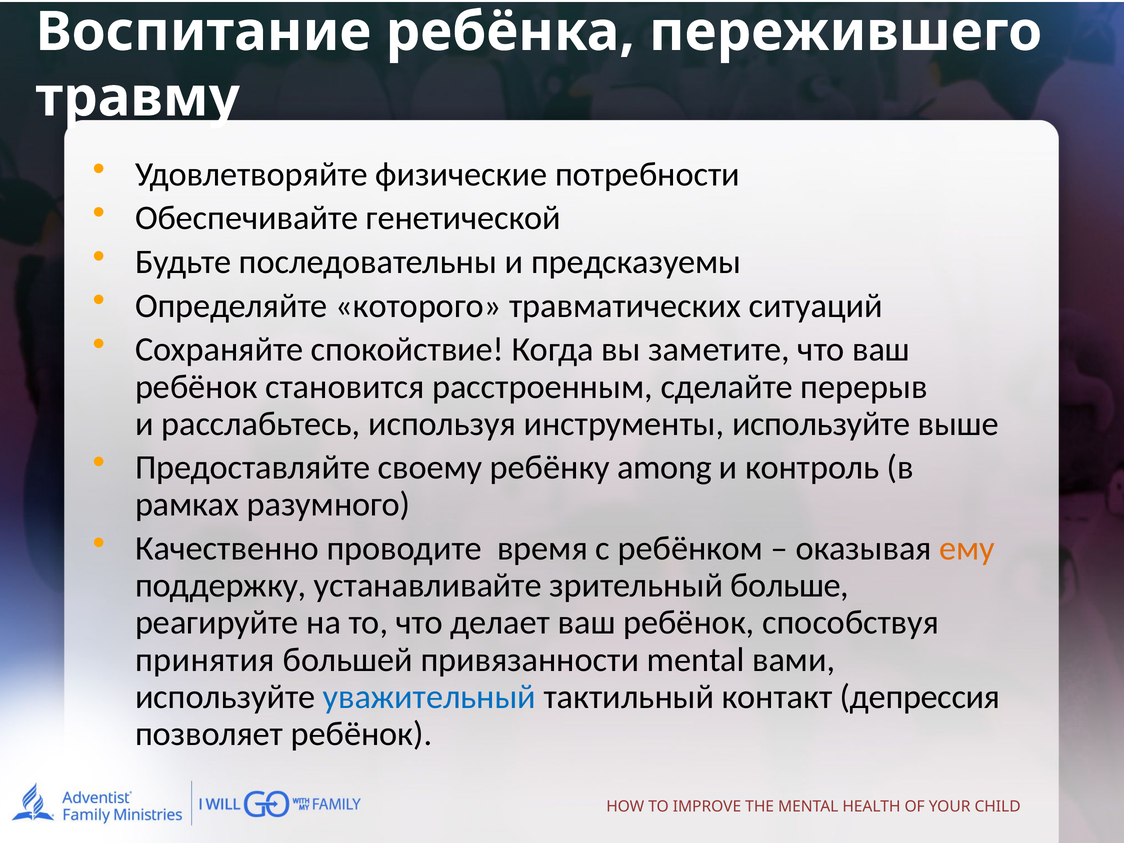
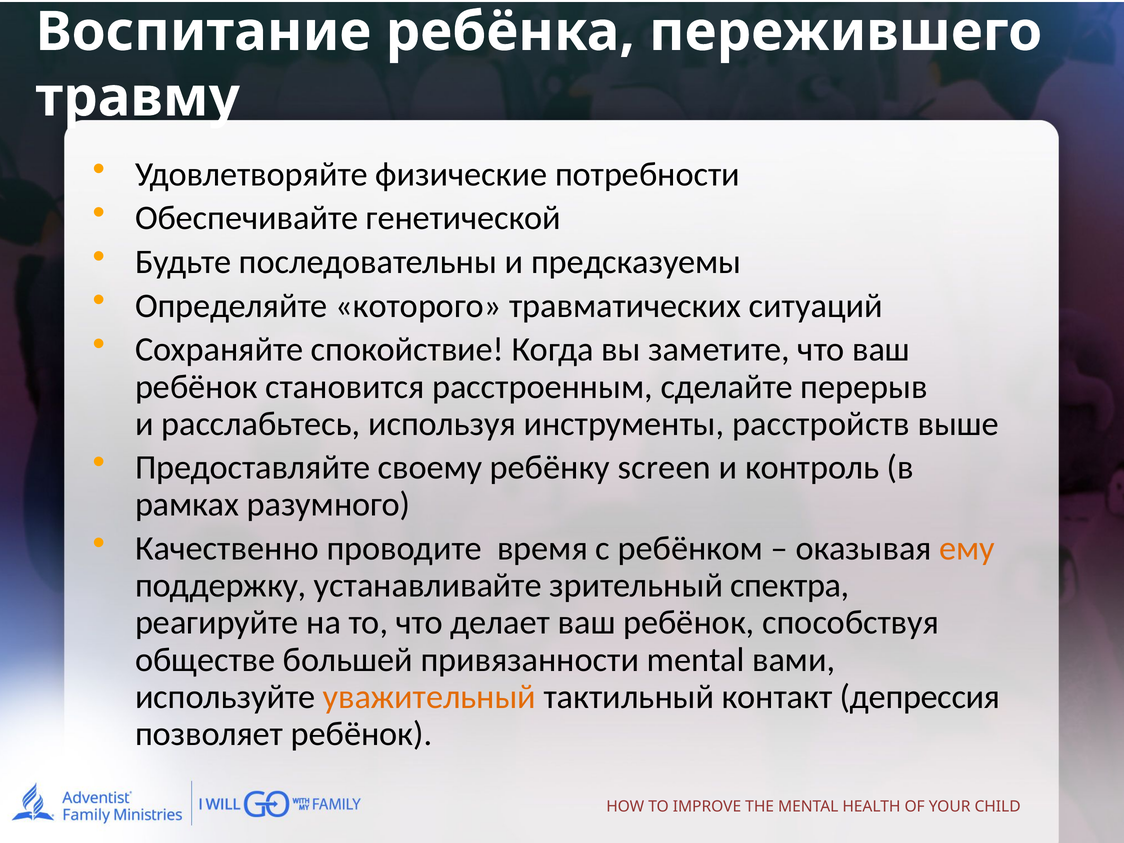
инструменты используйте: используйте -> расстройств
among: among -> screen
больше: больше -> спектра
принятия: принятия -> обществе
уважительный colour: blue -> orange
